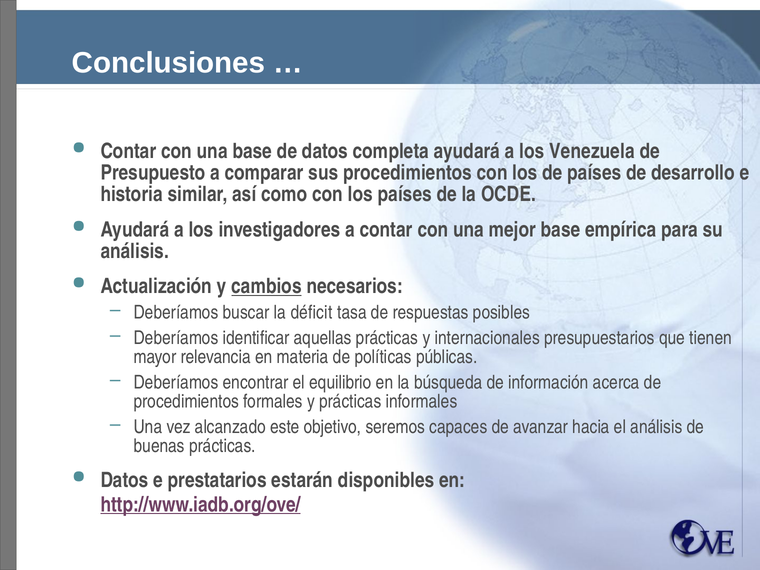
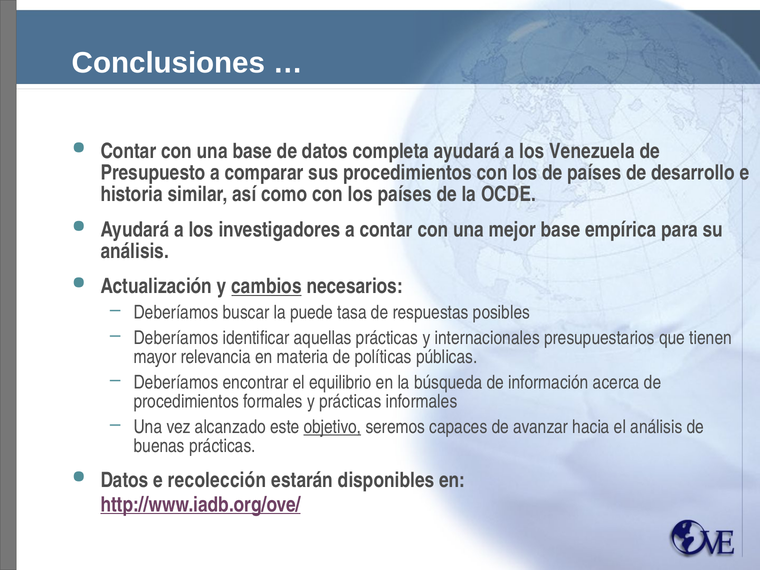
déficit: déficit -> puede
objetivo underline: none -> present
prestatarios: prestatarios -> recolección
